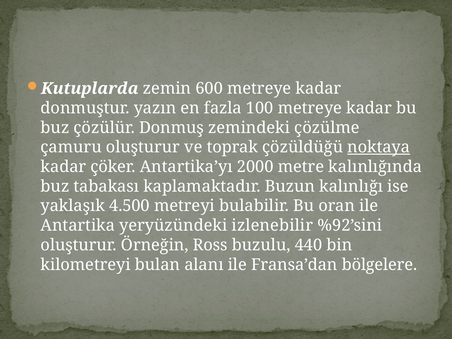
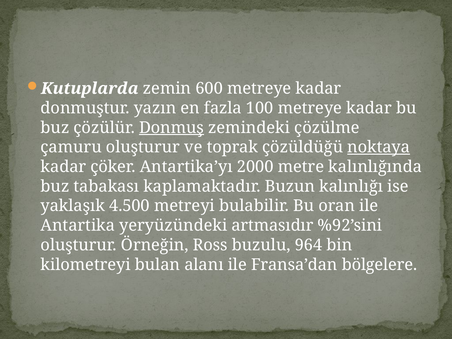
Donmuş underline: none -> present
izlenebilir: izlenebilir -> artmasıdır
440: 440 -> 964
